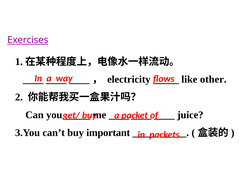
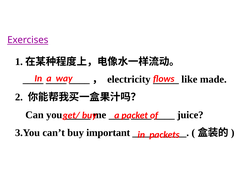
other: other -> made
